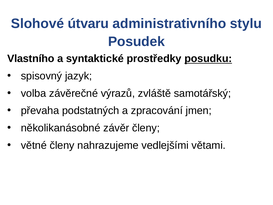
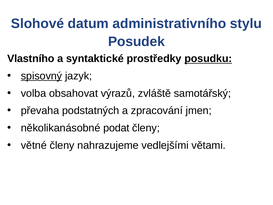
útvaru: útvaru -> datum
spisovný underline: none -> present
závěrečné: závěrečné -> obsahovat
závěr: závěr -> podat
